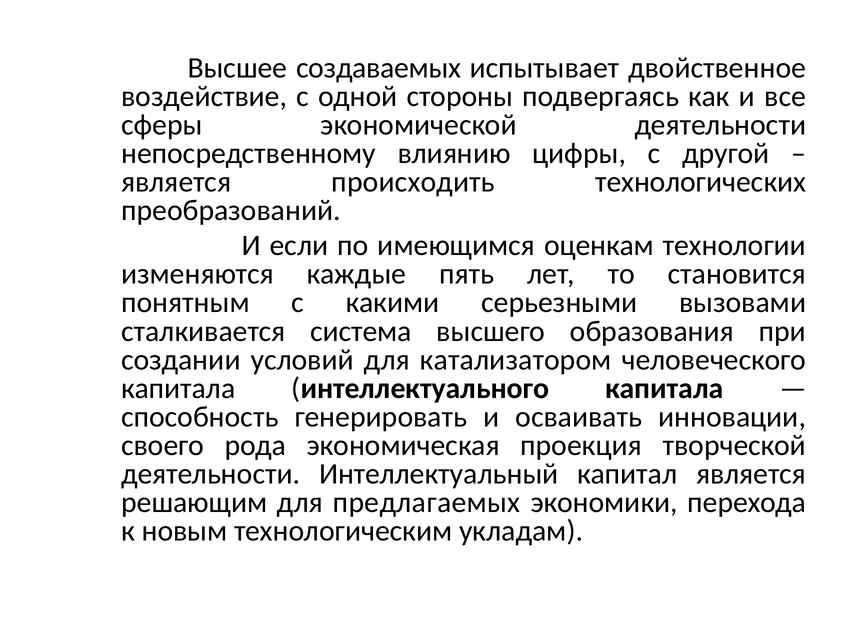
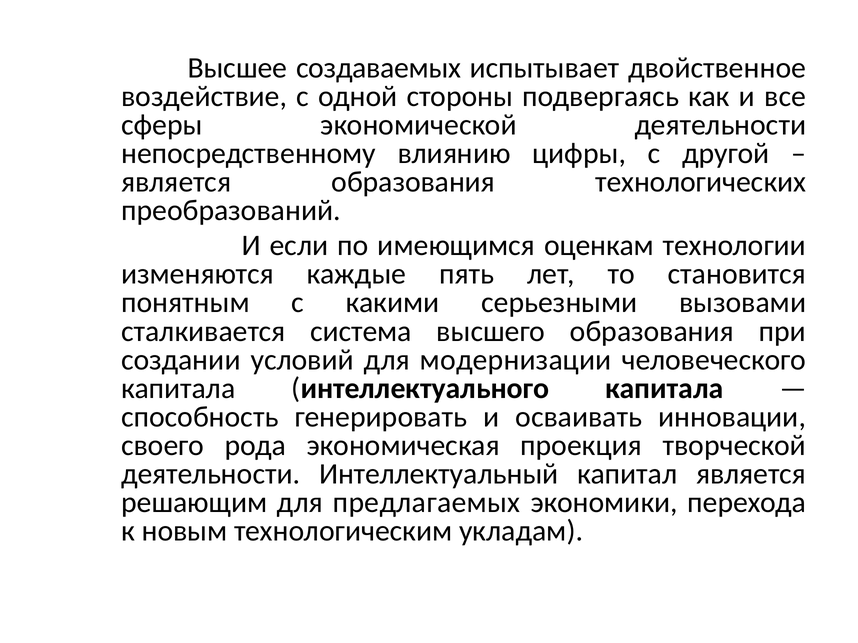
является происходить: происходить -> образования
катализатором: катализатором -> модернизации
